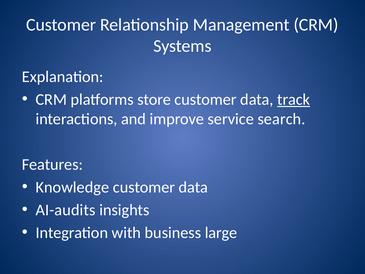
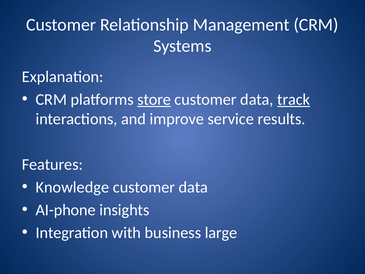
store underline: none -> present
search: search -> results
AI-audits: AI-audits -> AI-phone
